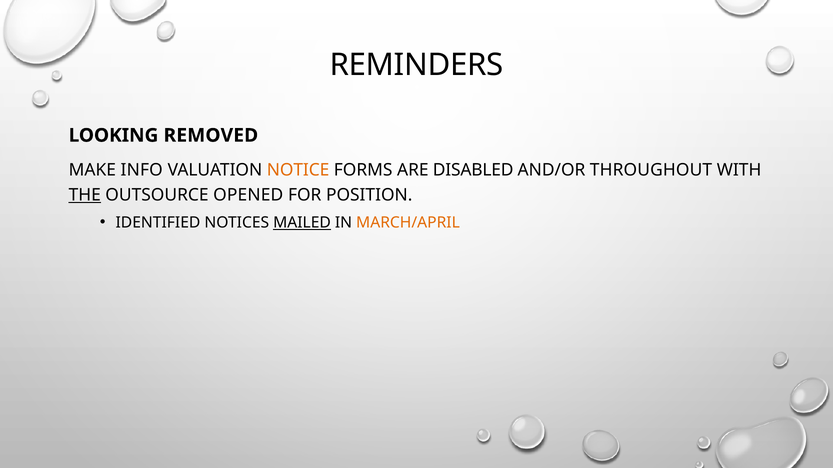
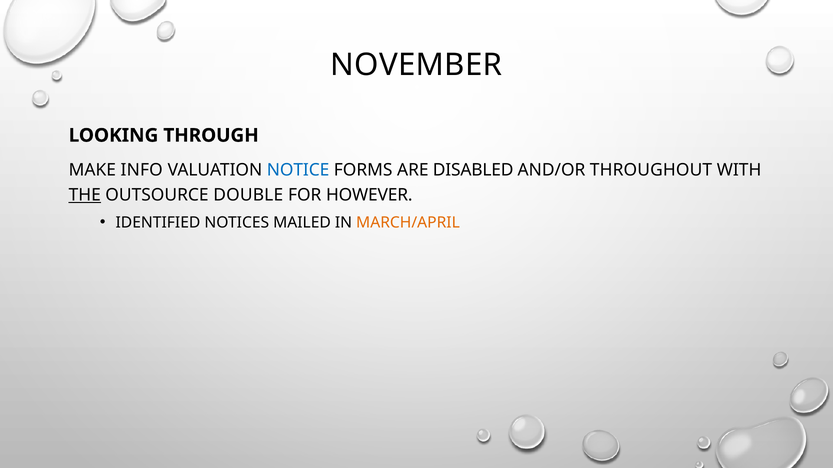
REMINDERS: REMINDERS -> NOVEMBER
REMOVED: REMOVED -> THROUGH
NOTICE colour: orange -> blue
OPENED: OPENED -> DOUBLE
POSITION: POSITION -> HOWEVER
MAILED underline: present -> none
